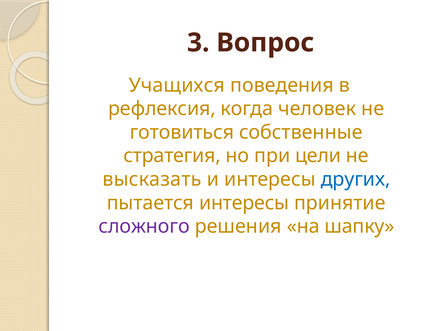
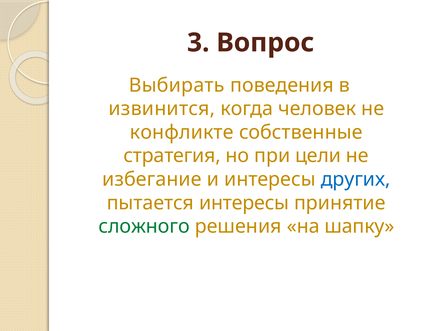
Учащихся: Учащихся -> Выбирать
рефлексия: рефлексия -> извинится
готовиться: готовиться -> конфликте
высказать: высказать -> избегание
сложного colour: purple -> green
